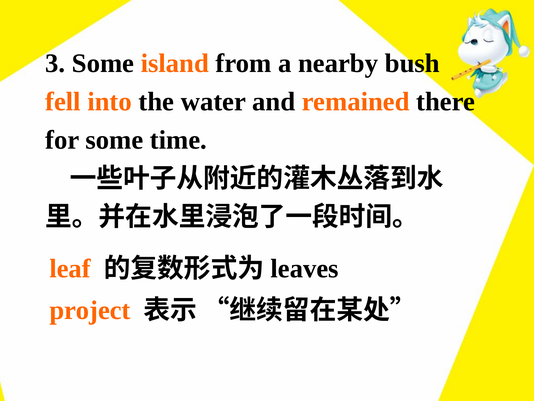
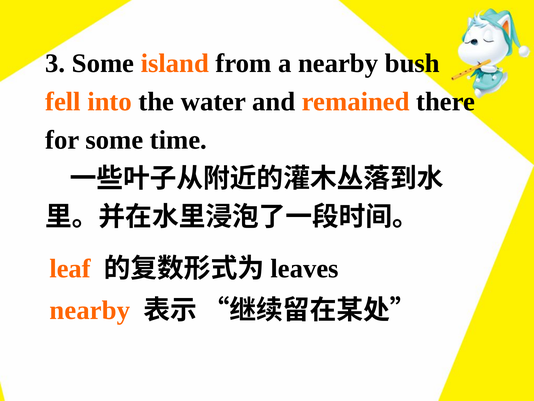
project at (90, 310): project -> nearby
